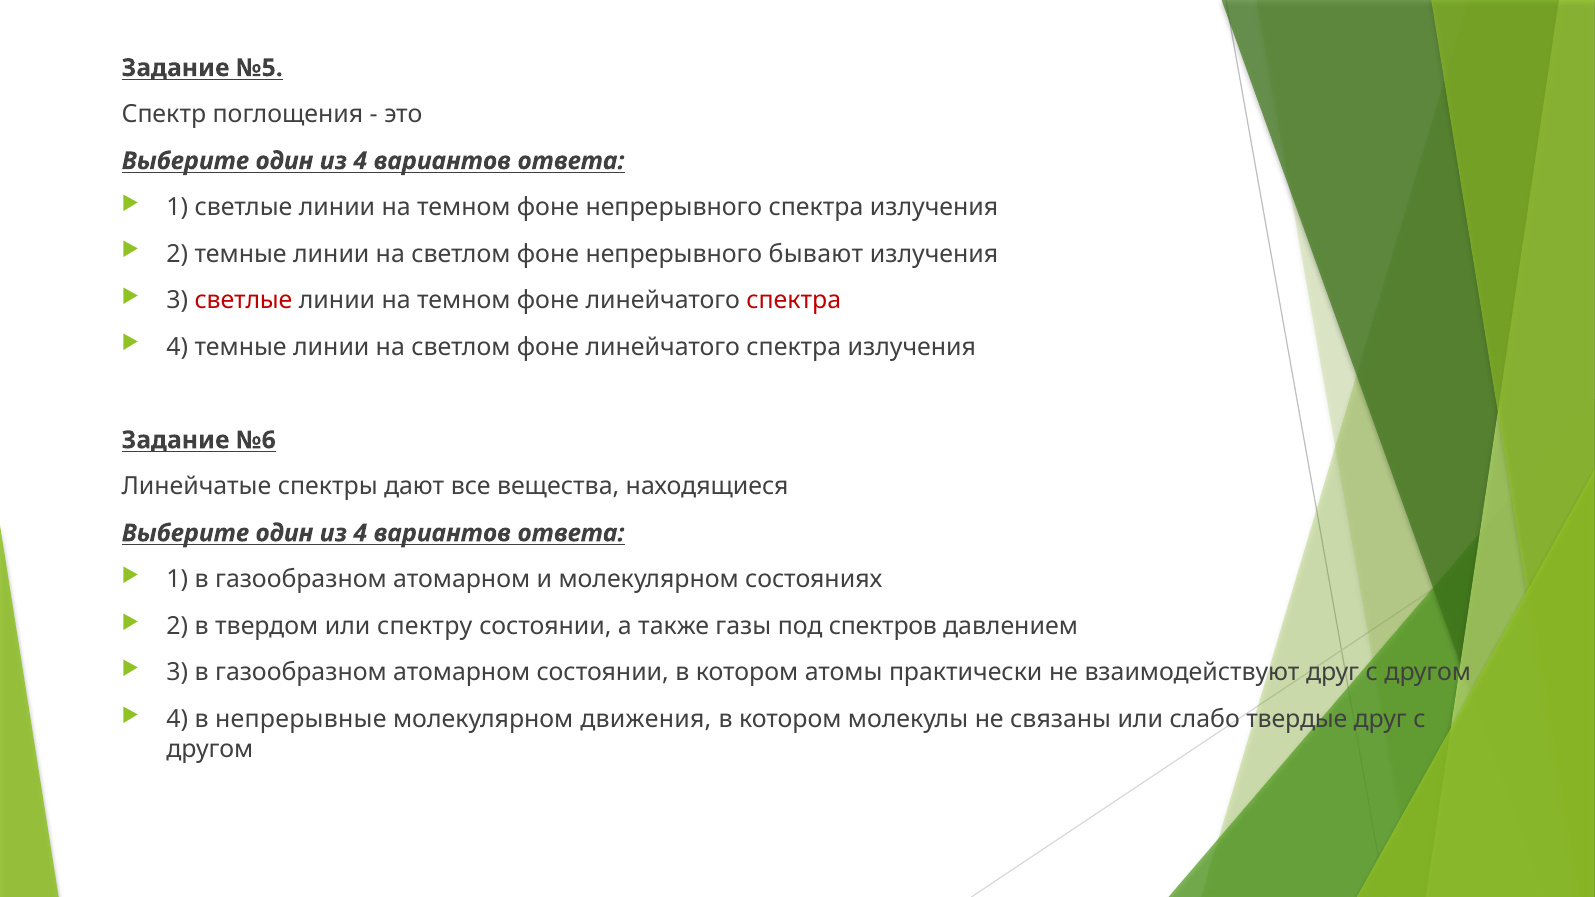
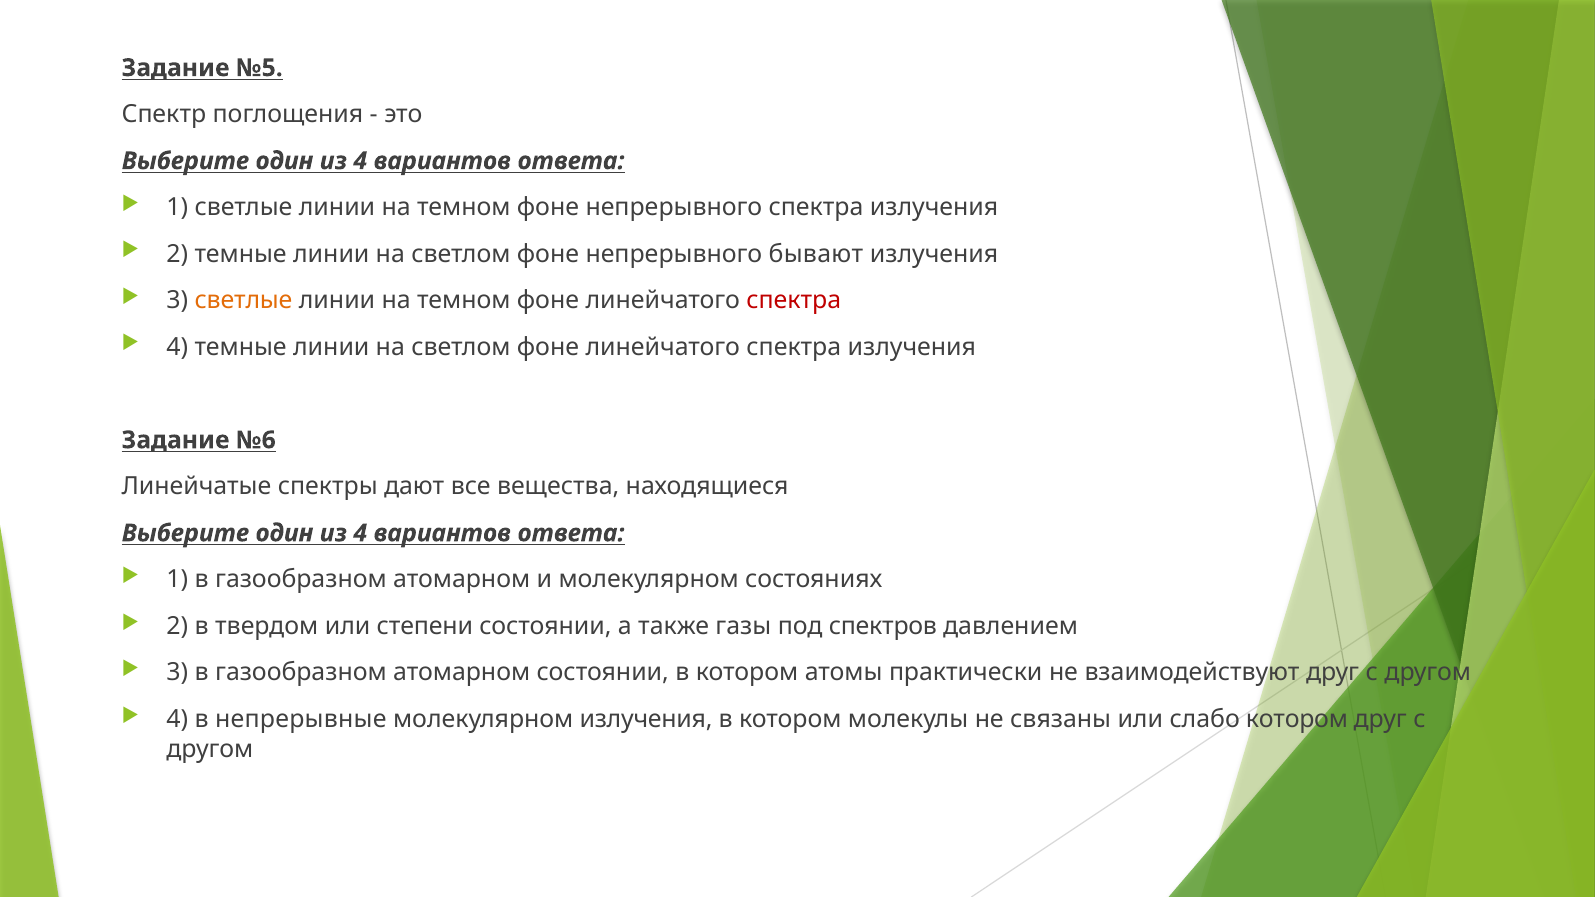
светлые at (244, 301) colour: red -> orange
спектру: спектру -> степени
молекулярном движения: движения -> излучения
слабо твердые: твердые -> котором
